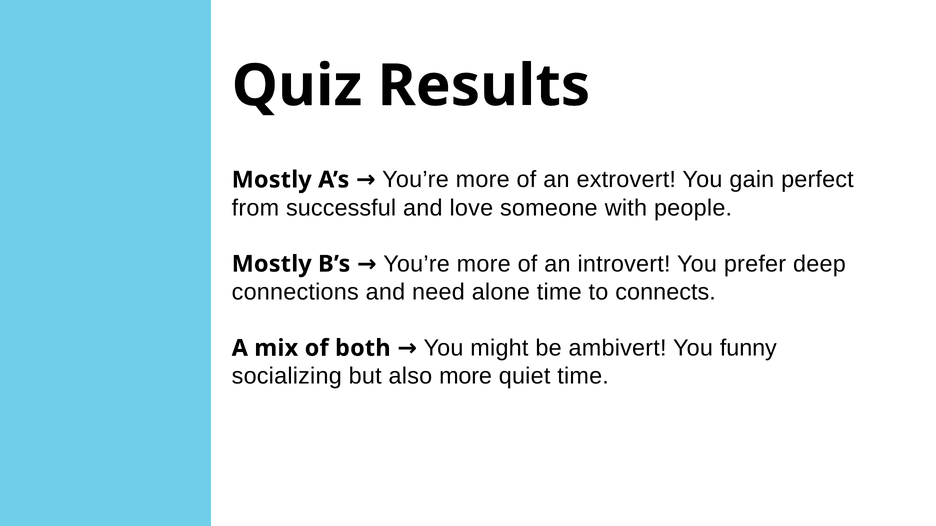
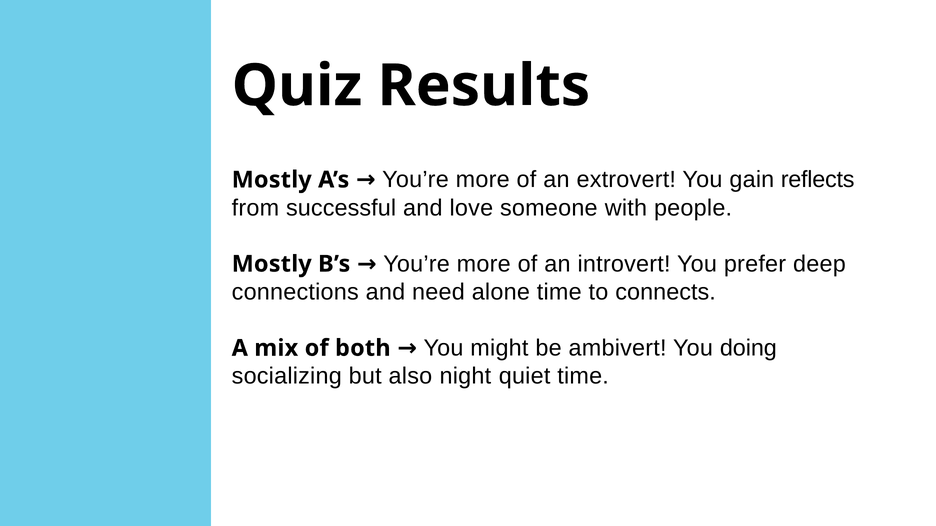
perfect: perfect -> reflects
funny: funny -> doing
also more: more -> night
